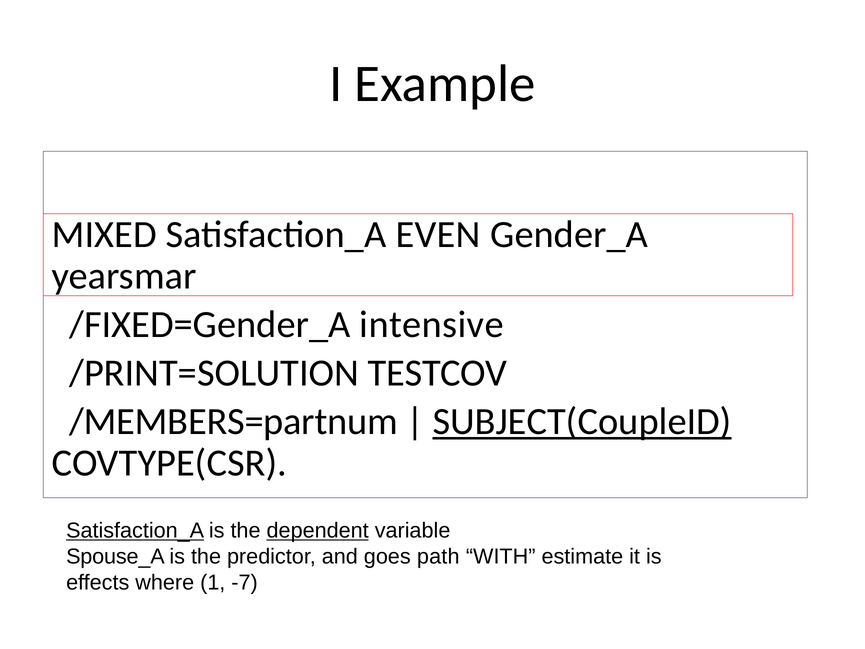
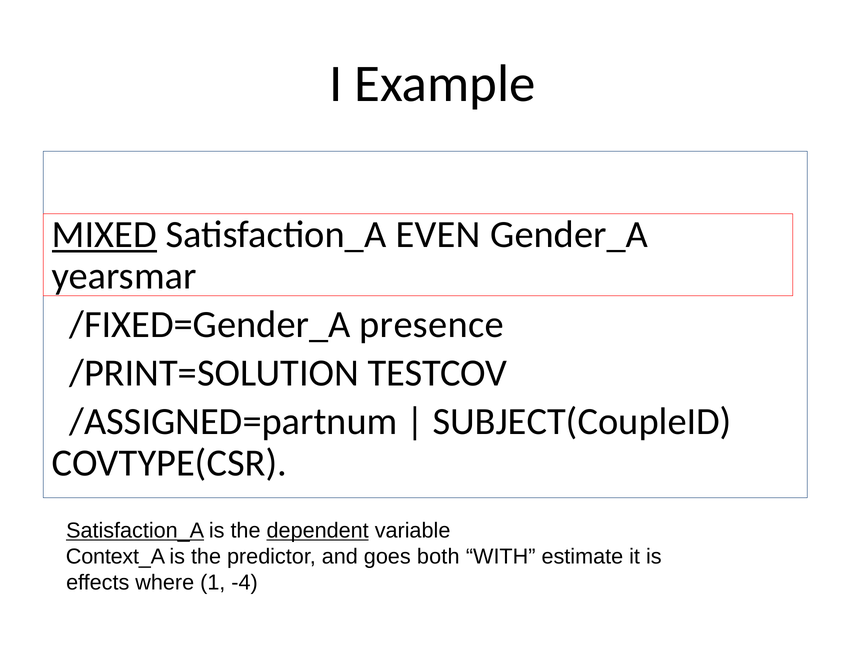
MIXED underline: none -> present
intensive: intensive -> presence
/MEMBERS=partnum: /MEMBERS=partnum -> /ASSIGNED=partnum
SUBJECT(CoupleID underline: present -> none
Spouse_A: Spouse_A -> Context_A
path: path -> both
-7: -7 -> -4
